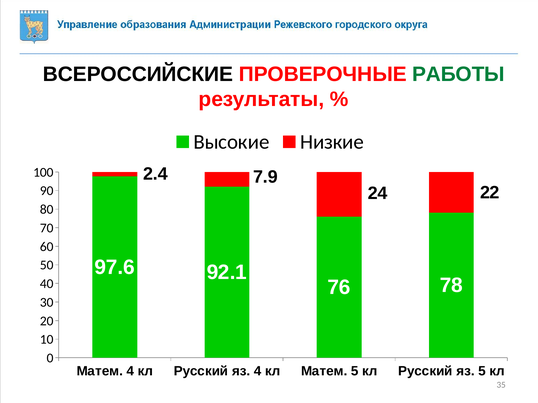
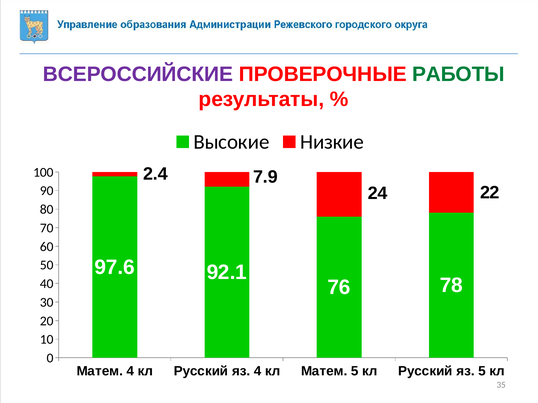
ВСЕРОССИЙСКИЕ colour: black -> purple
